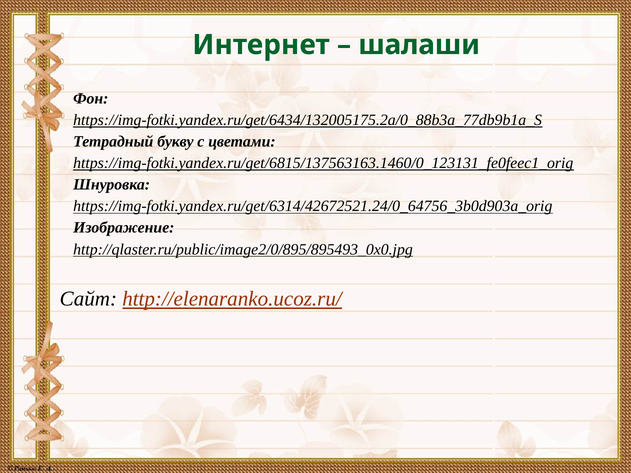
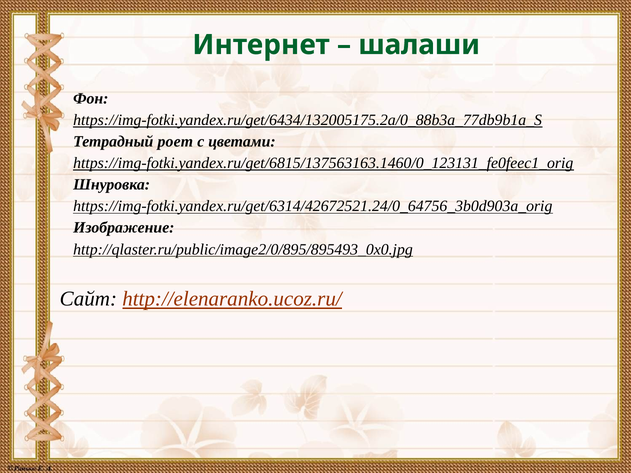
букву: букву -> роет
